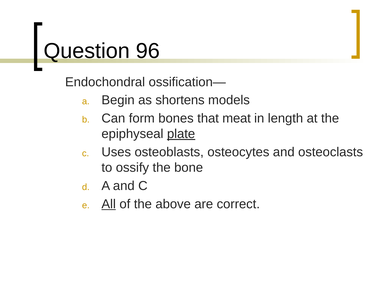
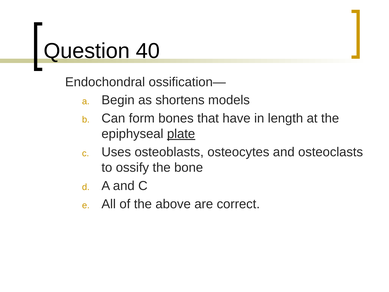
96: 96 -> 40
meat: meat -> have
All underline: present -> none
